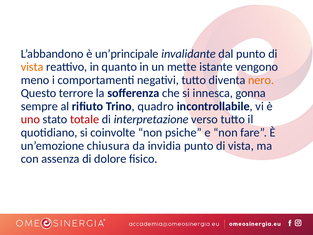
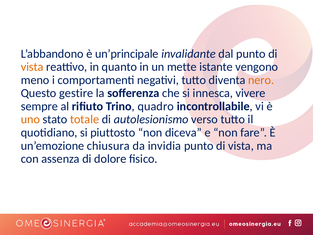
terrore: terrore -> gestire
gonna: gonna -> vivere
uno colour: red -> orange
totale colour: red -> orange
interpretazione: interpretazione -> autolesionismo
coinvolte: coinvolte -> piuttosto
psiche: psiche -> diceva
